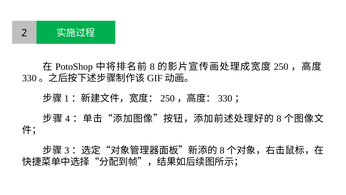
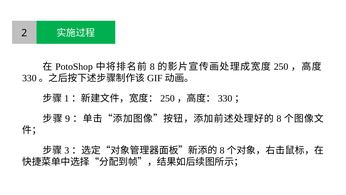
4: 4 -> 9
